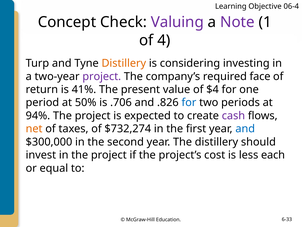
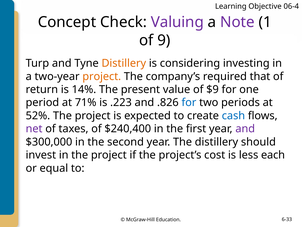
4: 4 -> 9
project at (102, 76) colour: purple -> orange
face: face -> that
41%: 41% -> 14%
$4: $4 -> $9
50%: 50% -> 71%
.706: .706 -> .223
94%: 94% -> 52%
cash colour: purple -> blue
net colour: orange -> purple
$732,274: $732,274 -> $240,400
and at (245, 129) colour: blue -> purple
